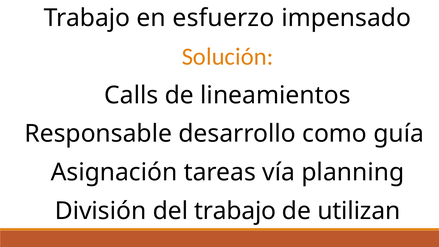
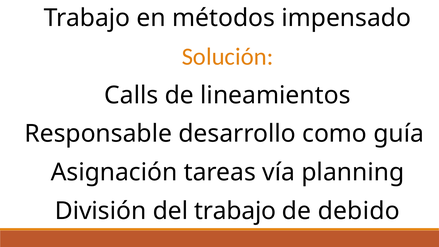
esfuerzo: esfuerzo -> métodos
utilizan: utilizan -> debido
